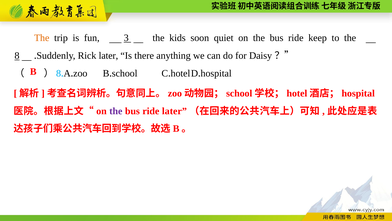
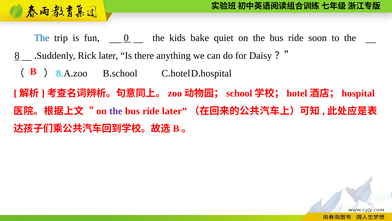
The at (42, 38) colour: orange -> blue
3: 3 -> 0
soon: soon -> bake
keep: keep -> soon
